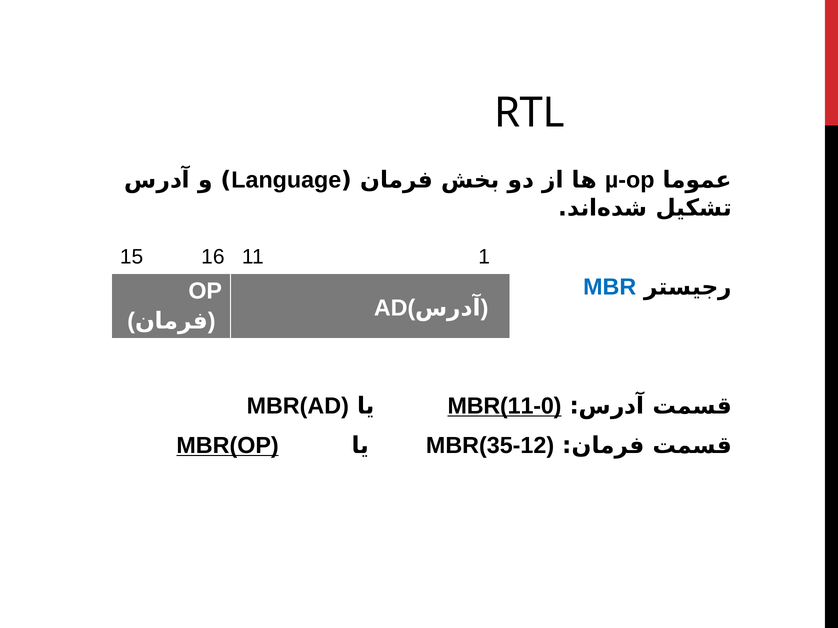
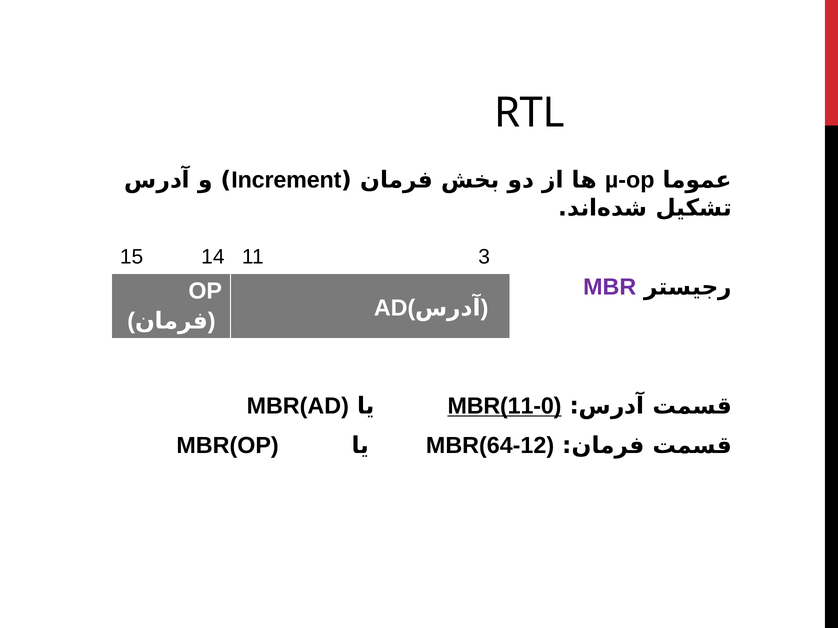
Language: Language -> Increment
16: 16 -> 14
1: 1 -> 3
MBR colour: blue -> purple
MBR(OP underline: present -> none
MBR(35-12: MBR(35-12 -> MBR(64-12
